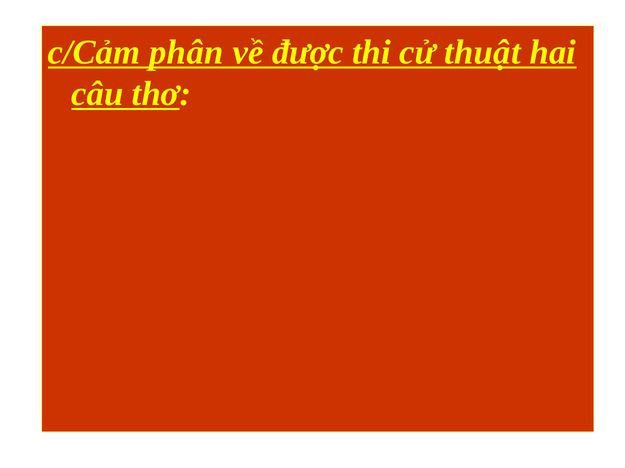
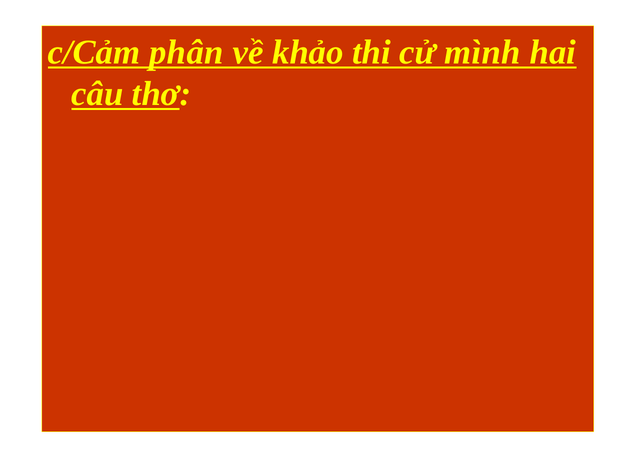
được: được -> khảo
thuật: thuật -> mình
